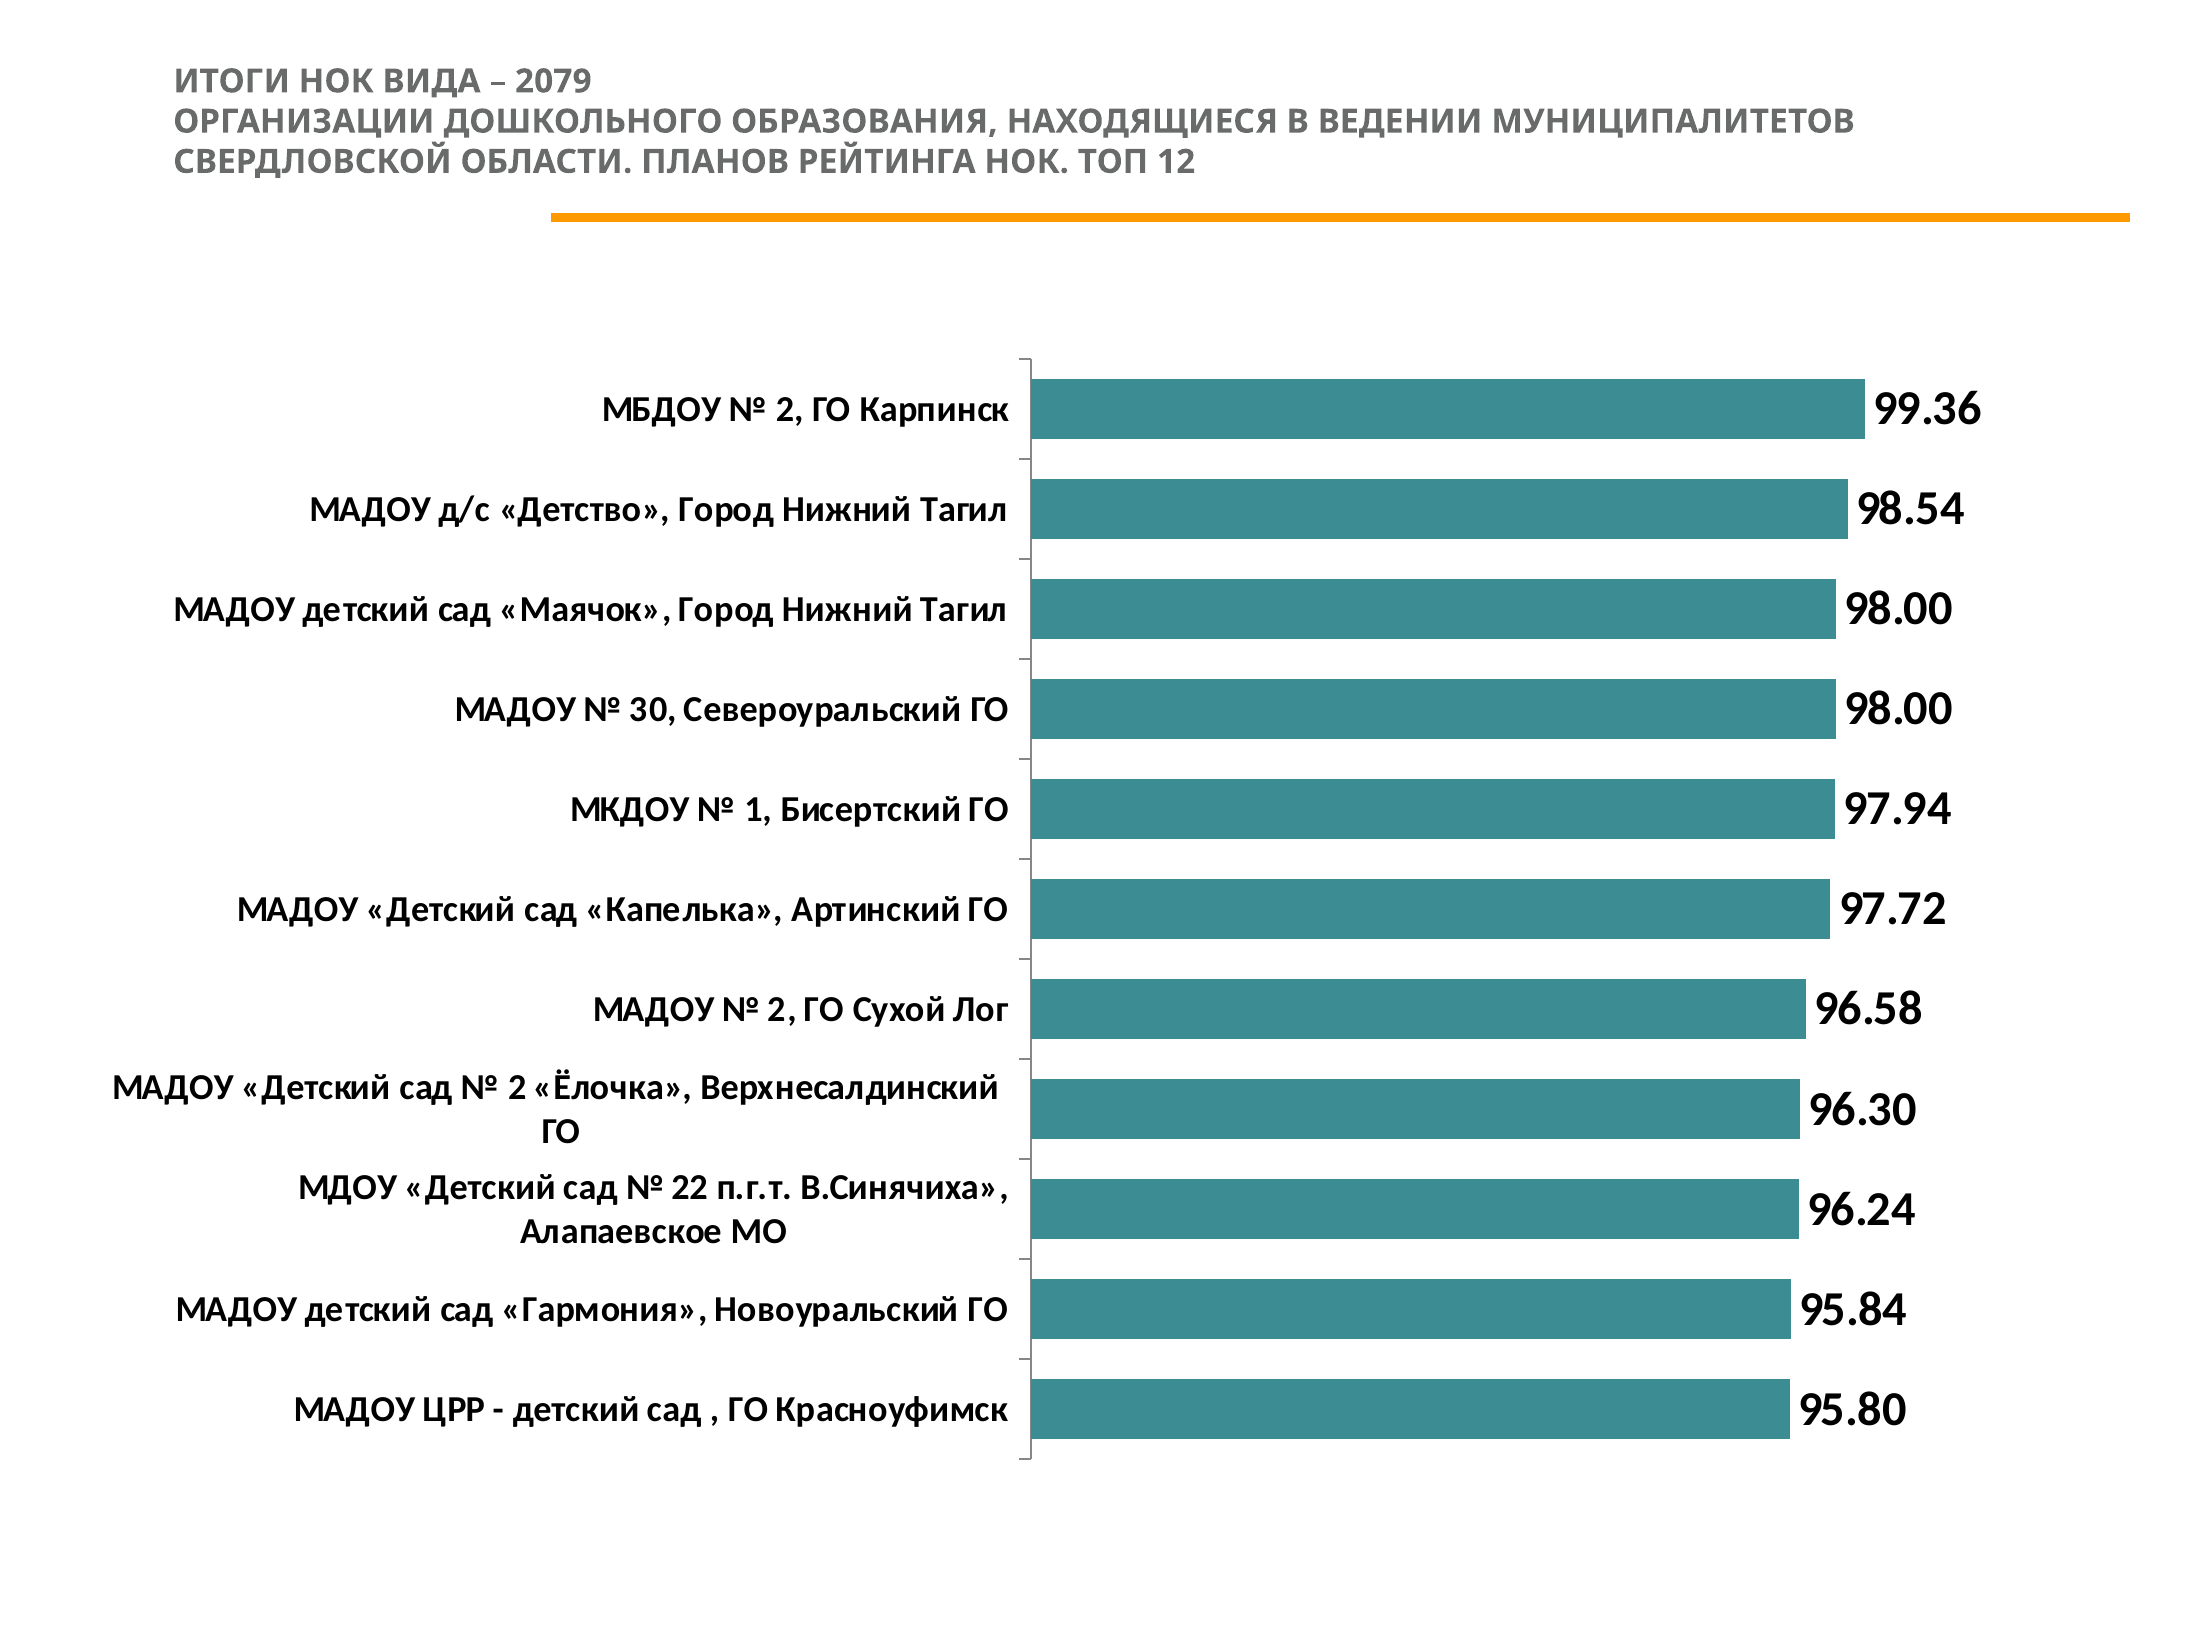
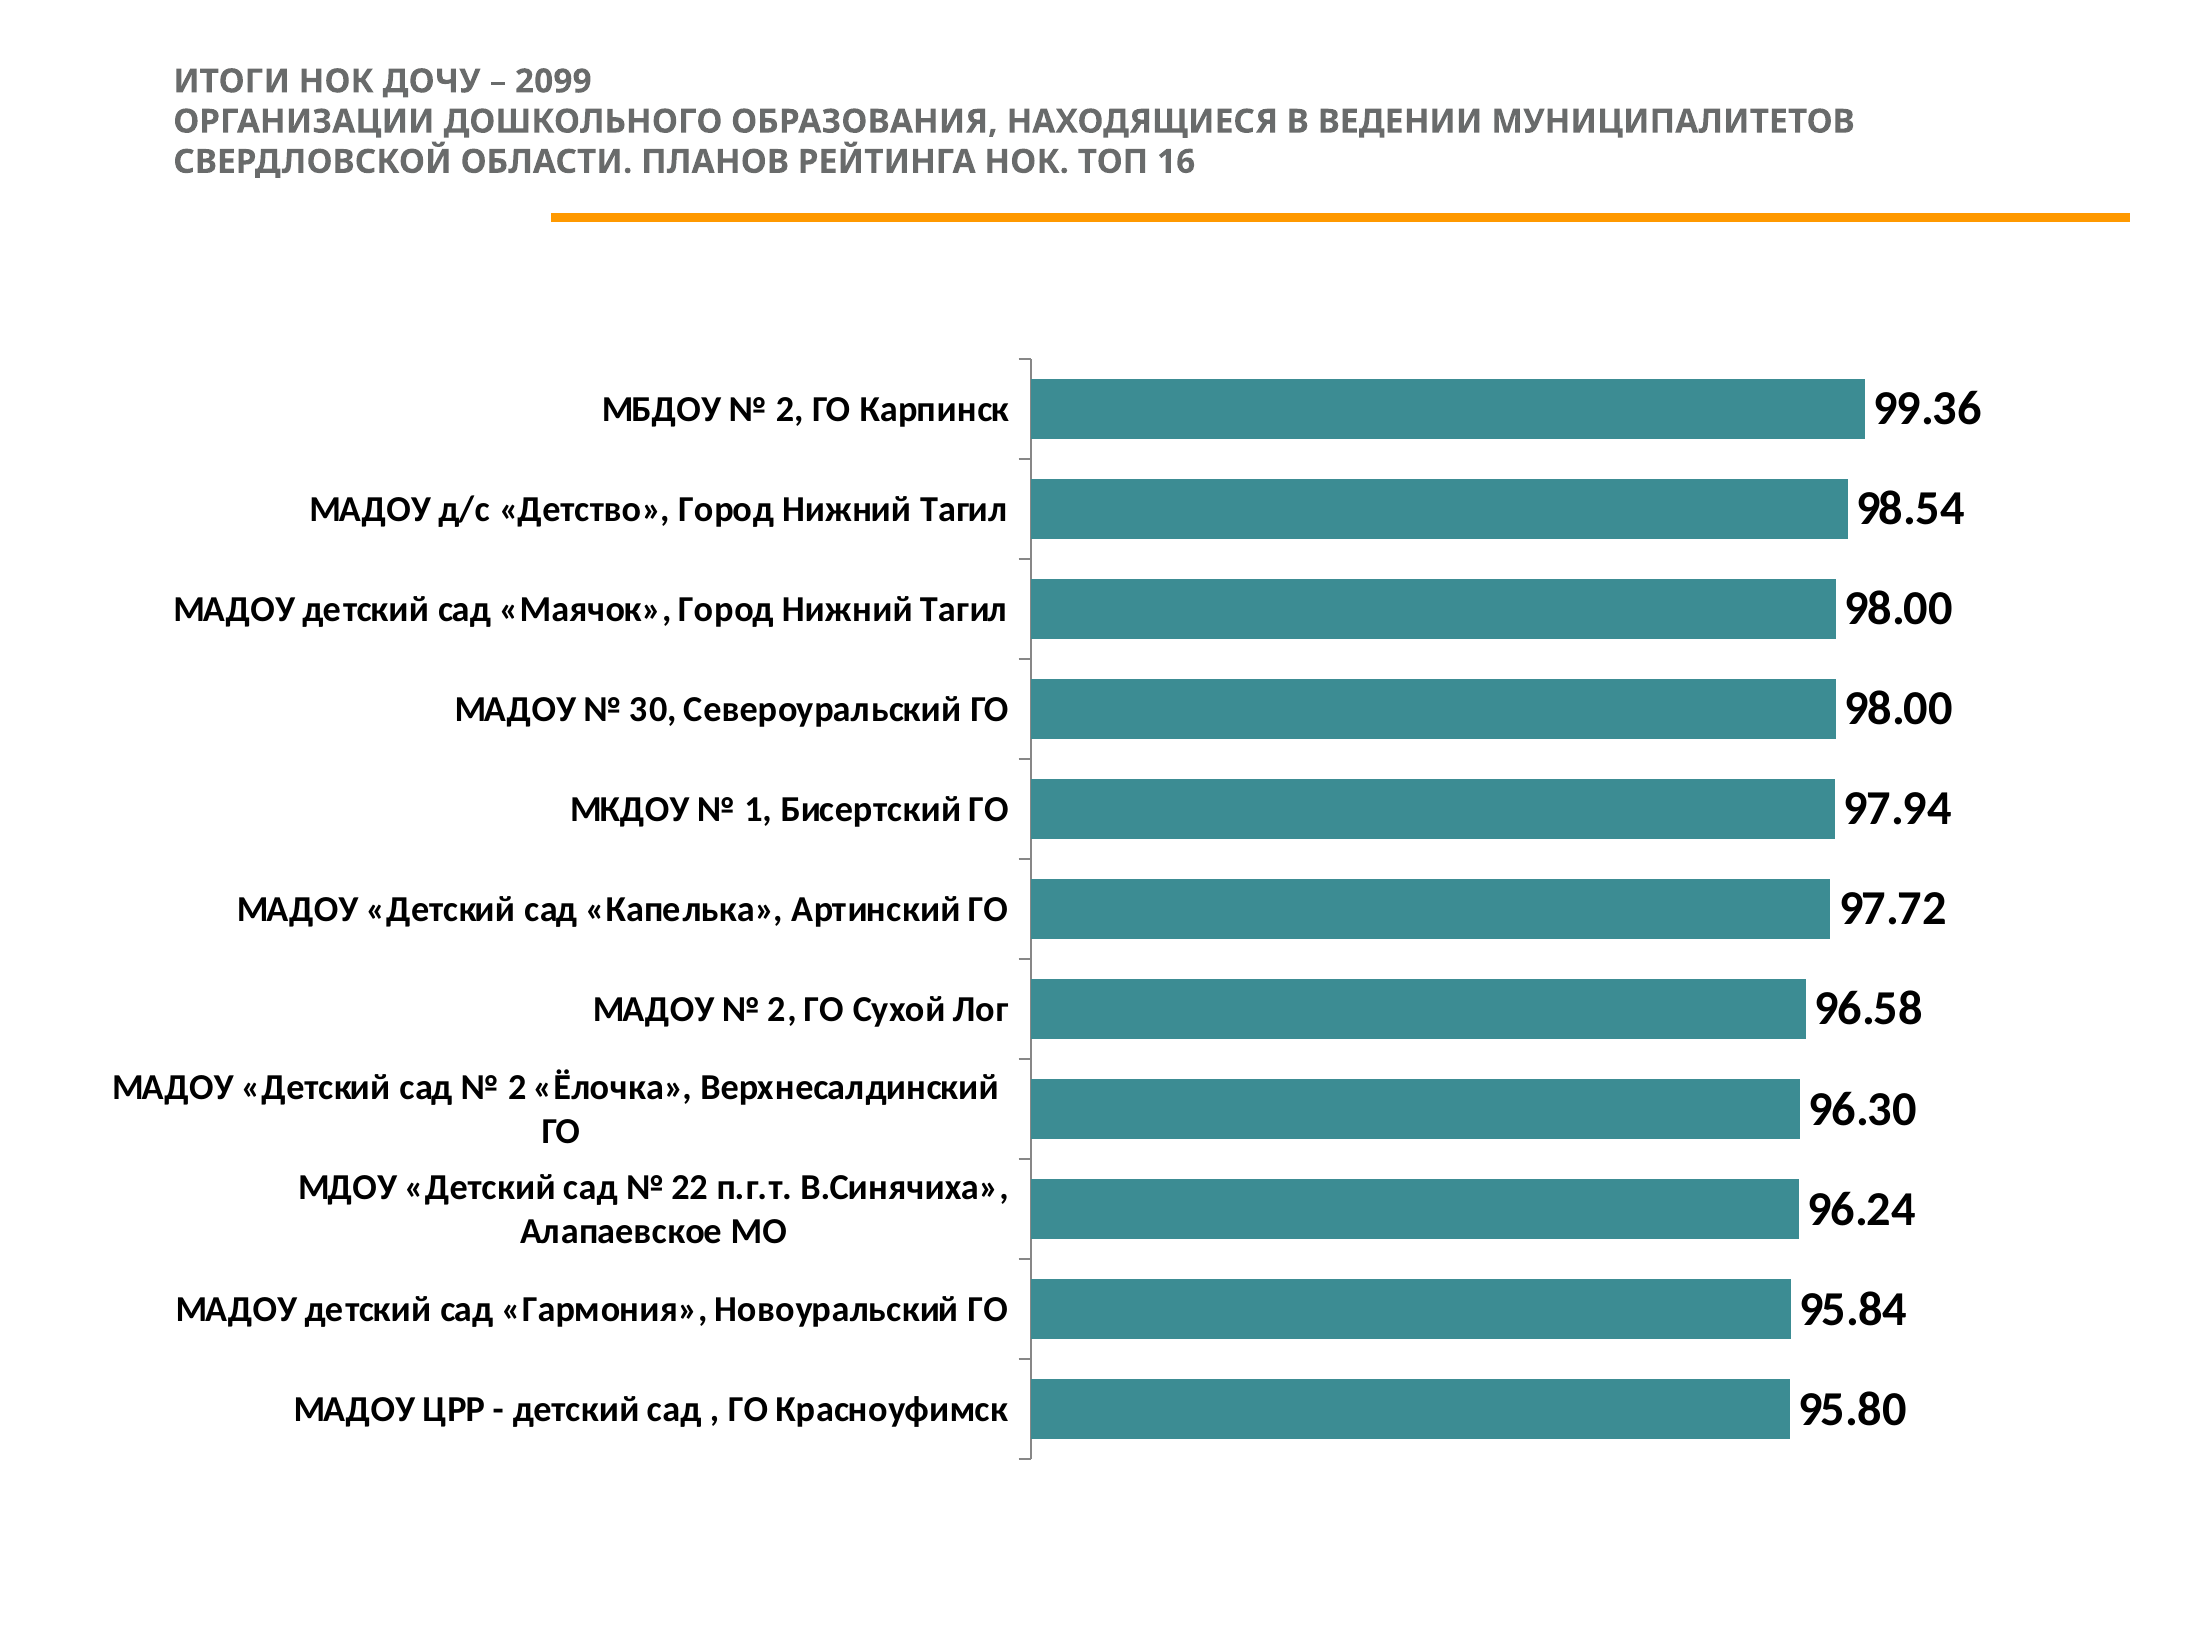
ВИДА: ВИДА -> ДОЧУ
2079: 2079 -> 2099
12: 12 -> 16
